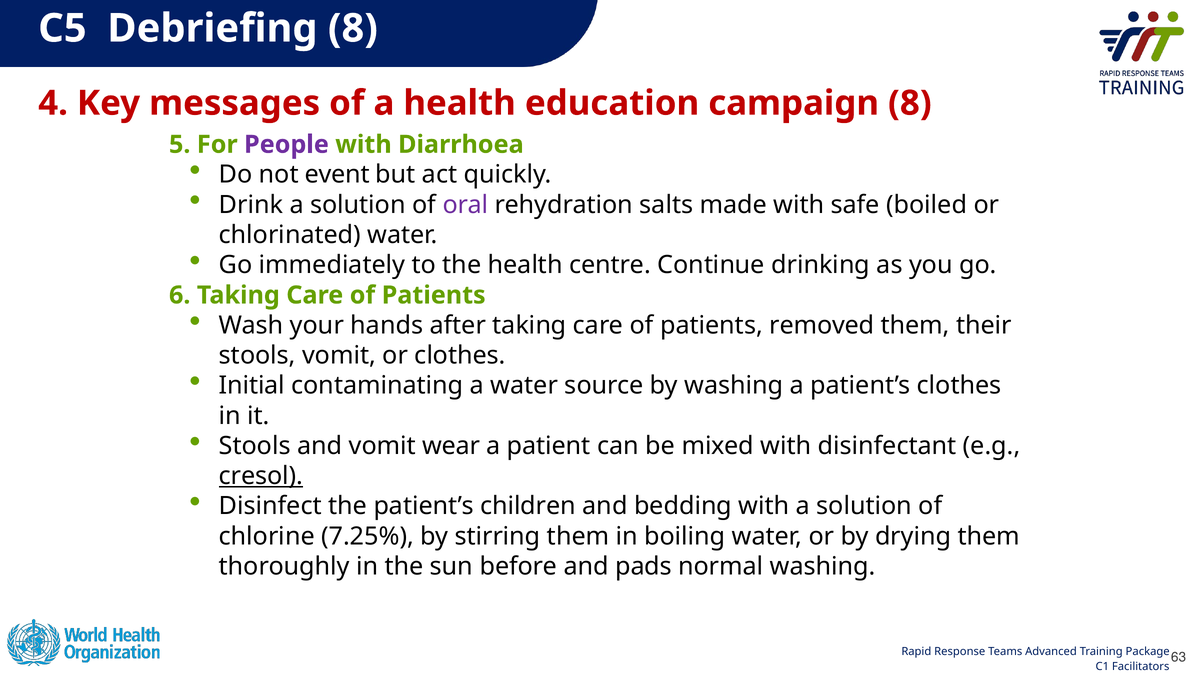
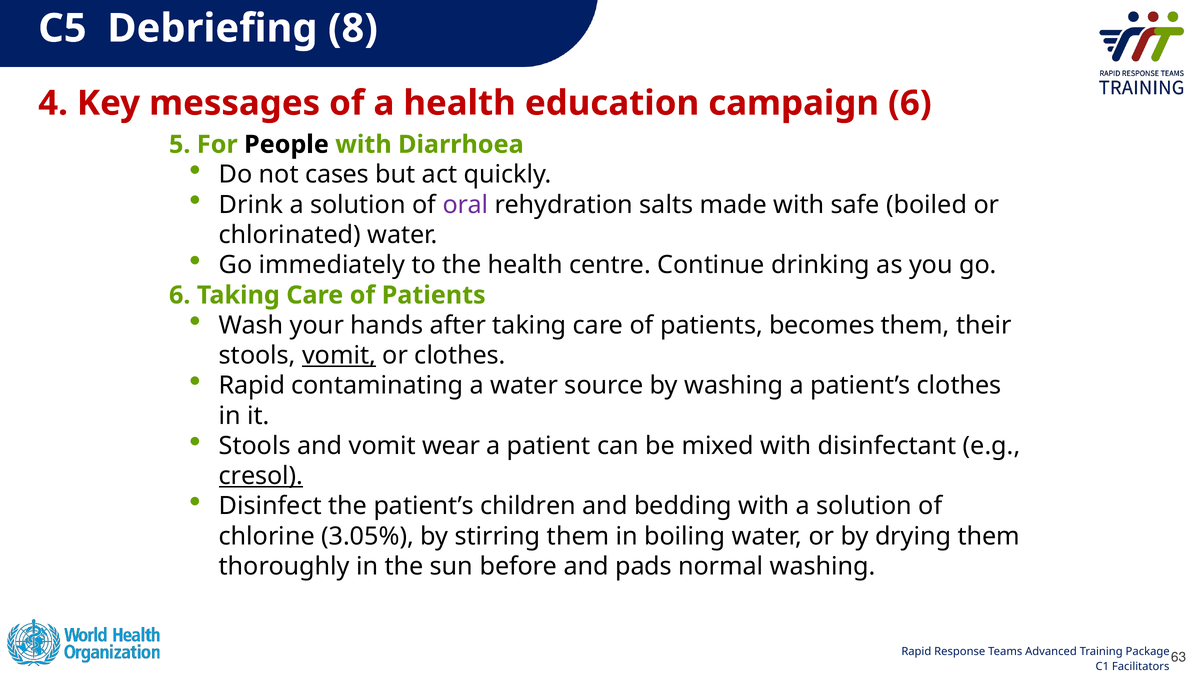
campaign 8: 8 -> 6
People colour: purple -> black
event: event -> cases
removed: removed -> becomes
vomit at (339, 356) underline: none -> present
Initial at (252, 386): Initial -> Rapid
7.25%: 7.25% -> 3.05%
